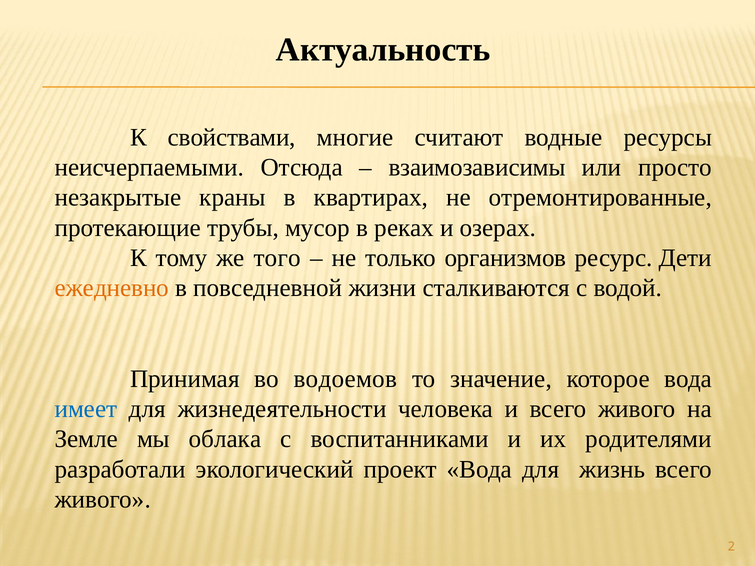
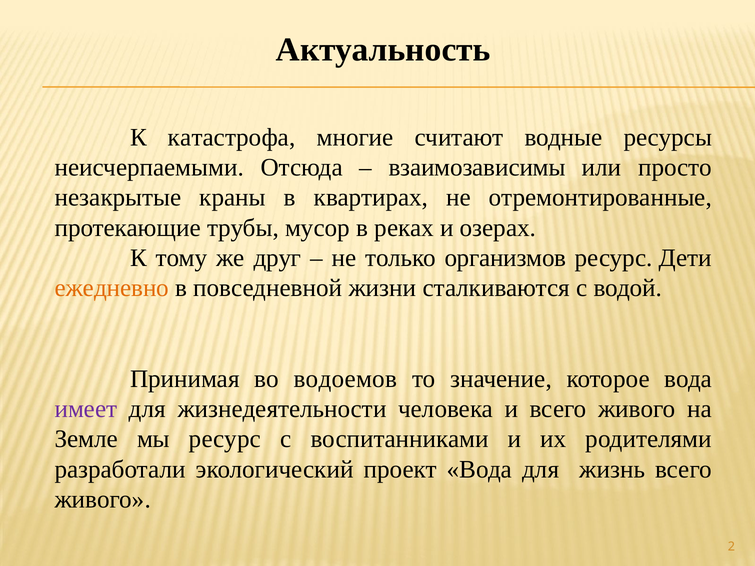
свойствами: свойствами -> катастрофа
того: того -> друг
имеет colour: blue -> purple
мы облака: облака -> ресурс
